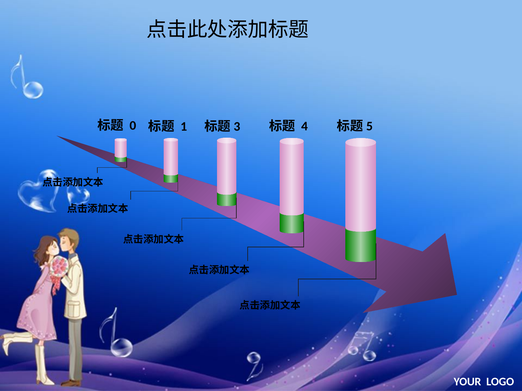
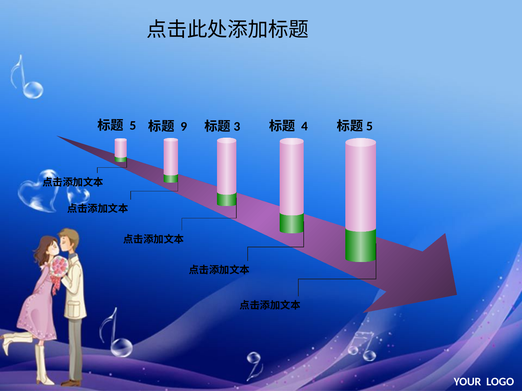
0: 0 -> 5
1: 1 -> 9
